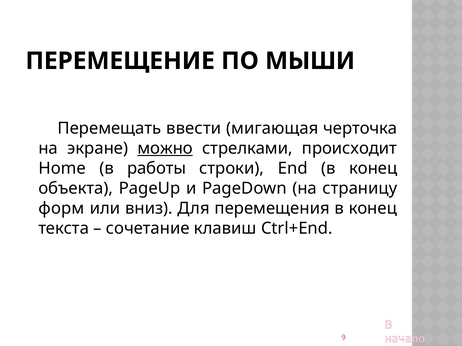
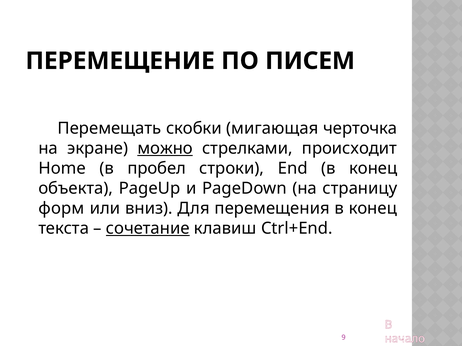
МЫШИ: МЫШИ -> ПИСЕМ
ввести: ввести -> скобки
работы: работы -> пробел
сочетание underline: none -> present
